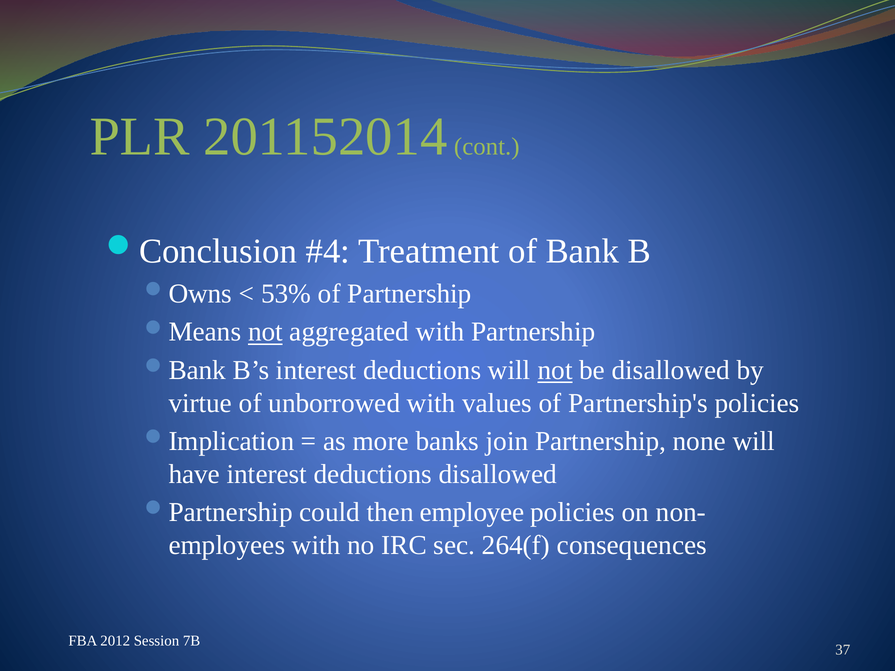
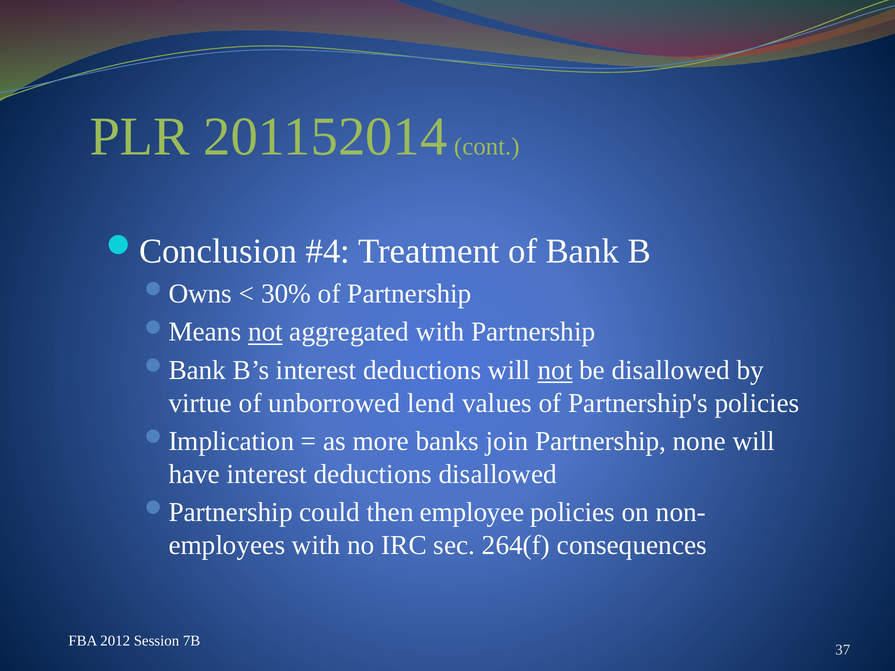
53%: 53% -> 30%
unborrowed with: with -> lend
